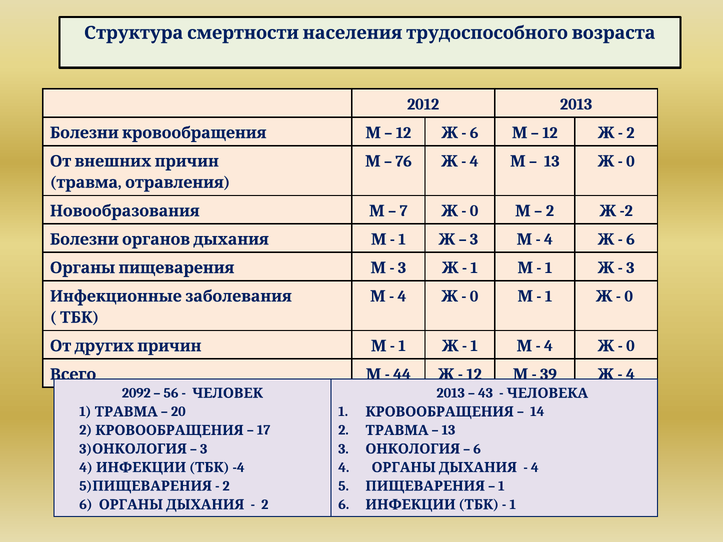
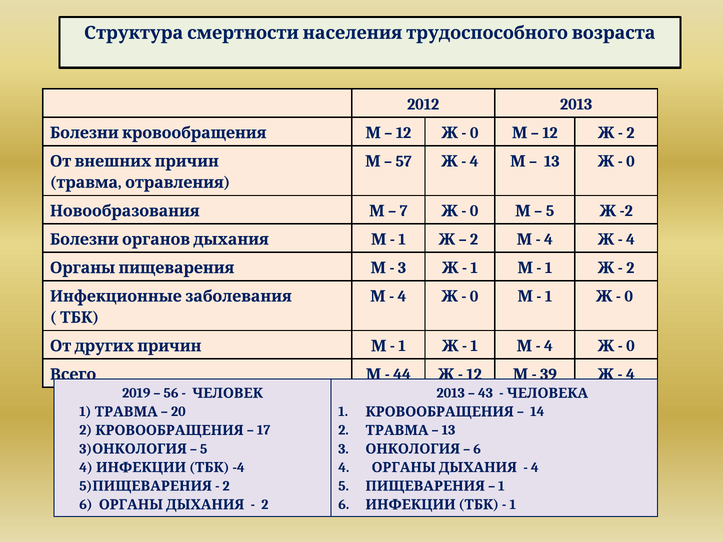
6 at (474, 133): 6 -> 0
76: 76 -> 57
2 at (550, 211): 2 -> 5
3 at (474, 240): 3 -> 2
6 at (630, 240): 6 -> 4
3 at (630, 268): 3 -> 2
2092: 2092 -> 2019
3 at (204, 449): 3 -> 5
